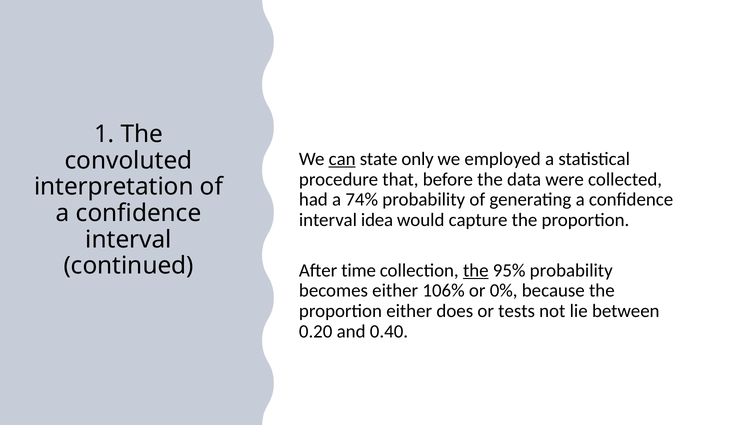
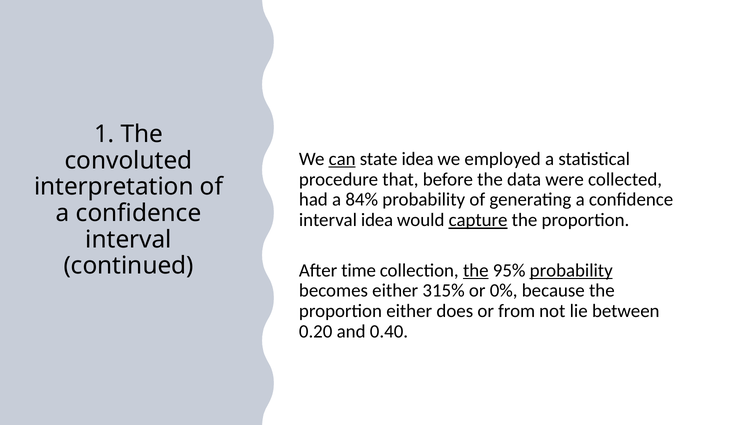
state only: only -> idea
74%: 74% -> 84%
capture underline: none -> present
probability at (571, 270) underline: none -> present
106%: 106% -> 315%
tests: tests -> from
